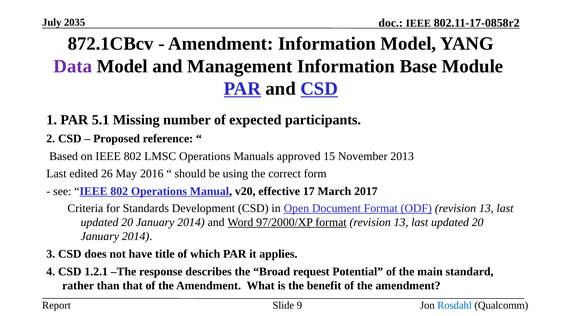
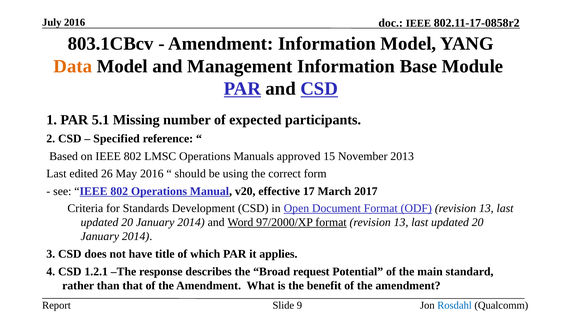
July 2035: 2035 -> 2016
872.1CBcv: 872.1CBcv -> 803.1CBcv
Data colour: purple -> orange
Proposed: Proposed -> Specified
